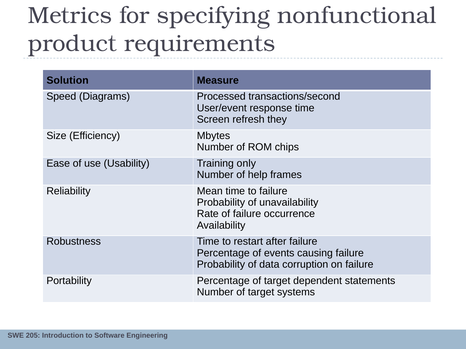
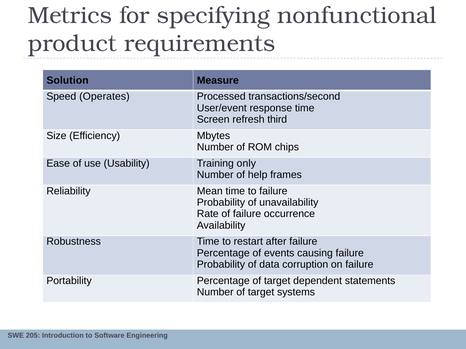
Diagrams: Diagrams -> Operates
they: they -> third
